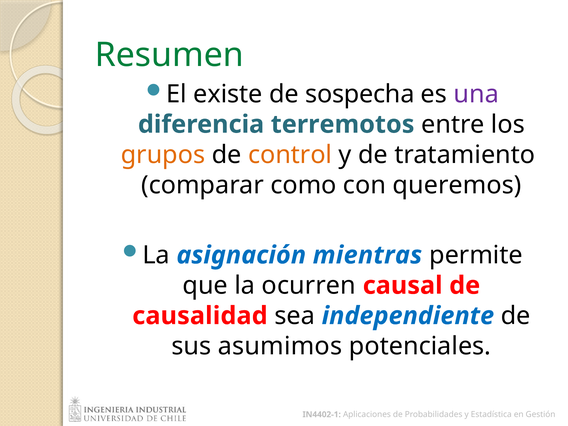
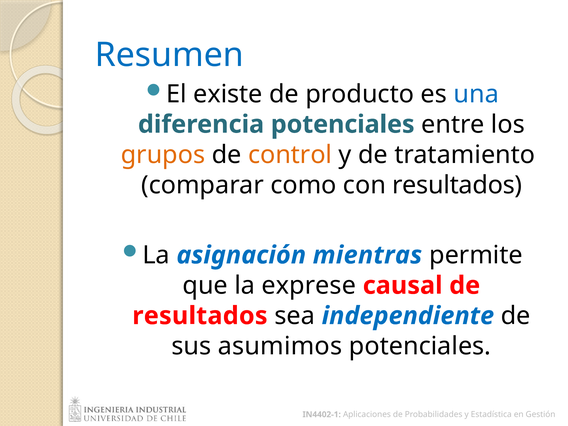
Resumen colour: green -> blue
sospecha: sospecha -> producto
una colour: purple -> blue
diferencia terremotos: terremotos -> potenciales
con queremos: queremos -> resultados
ocurren: ocurren -> exprese
causalidad at (200, 316): causalidad -> resultados
